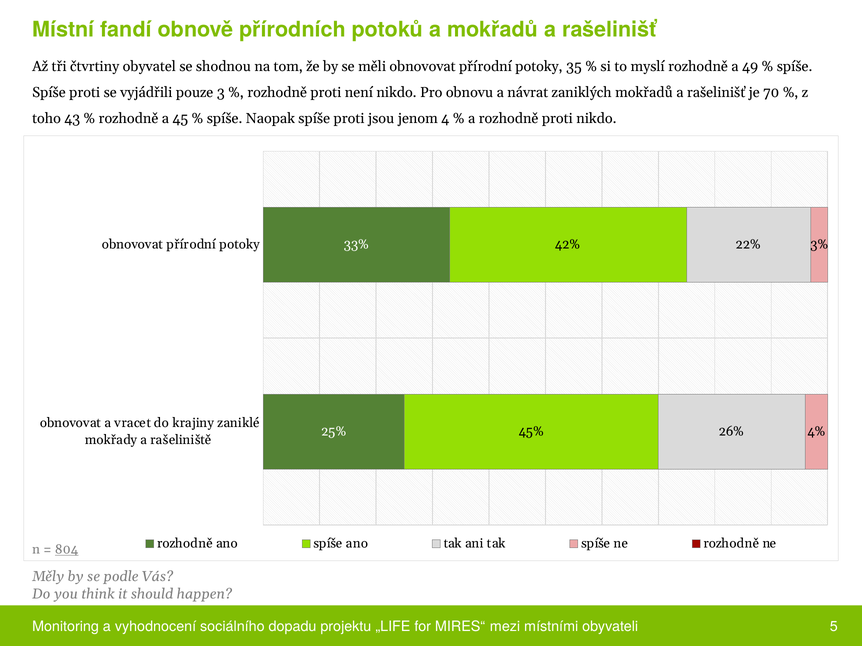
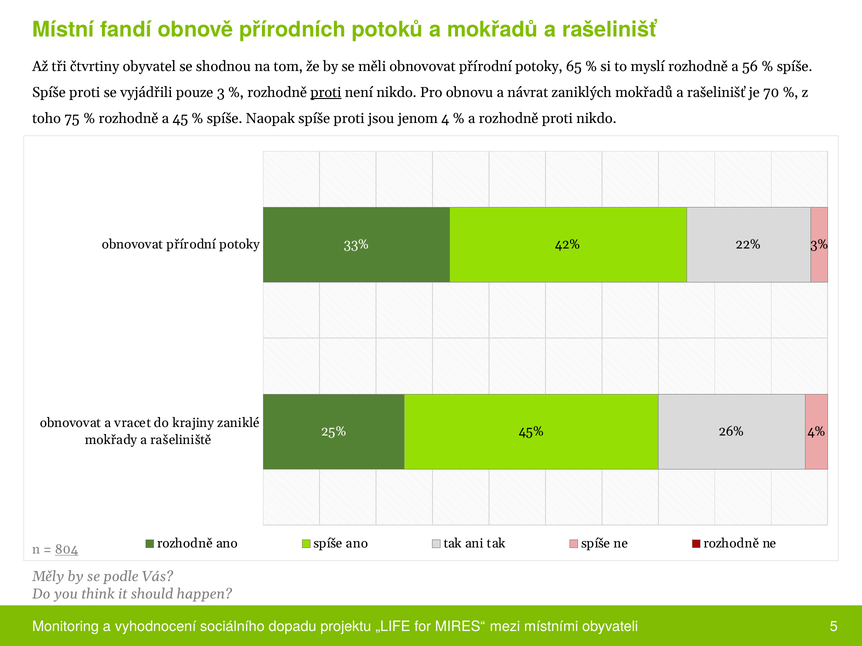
35: 35 -> 65
49: 49 -> 56
proti at (326, 93) underline: none -> present
43: 43 -> 75
